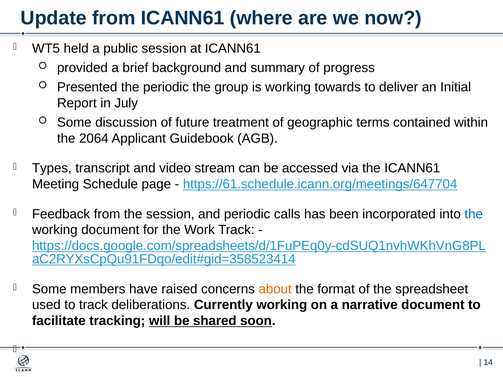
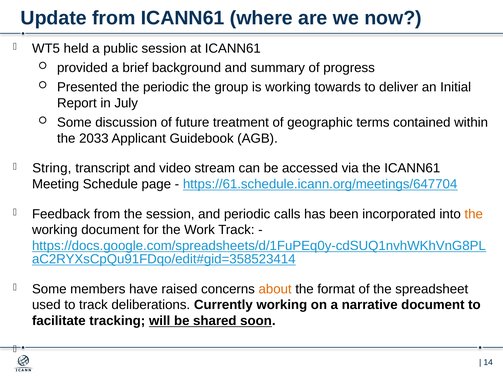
2064: 2064 -> 2033
Types: Types -> String
the at (474, 214) colour: blue -> orange
